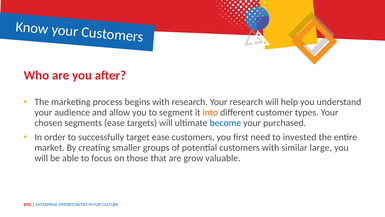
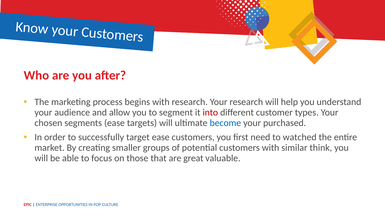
into colour: orange -> red
invested: invested -> watched
large: large -> think
grow: grow -> great
